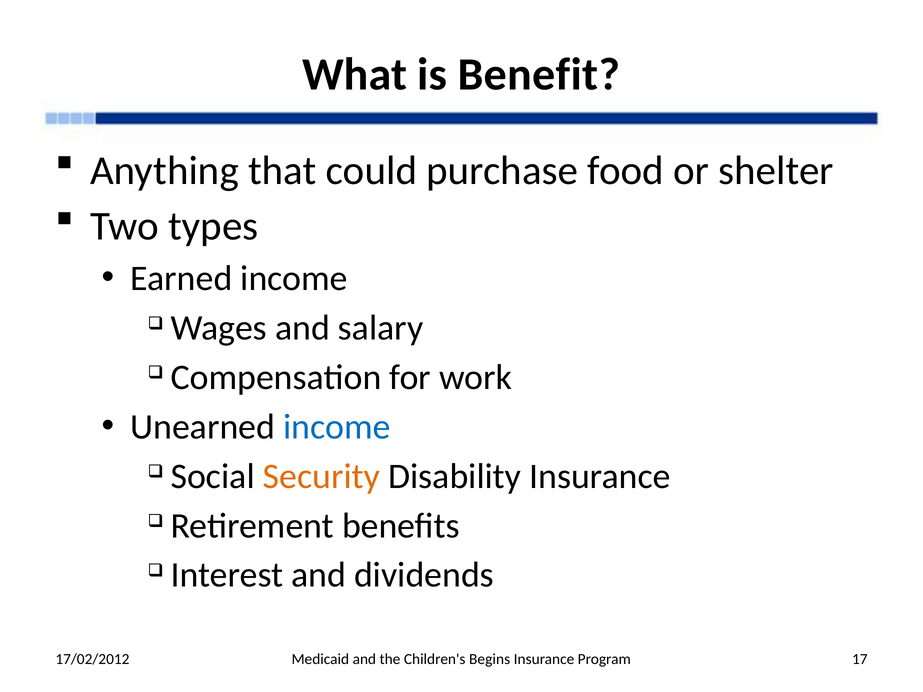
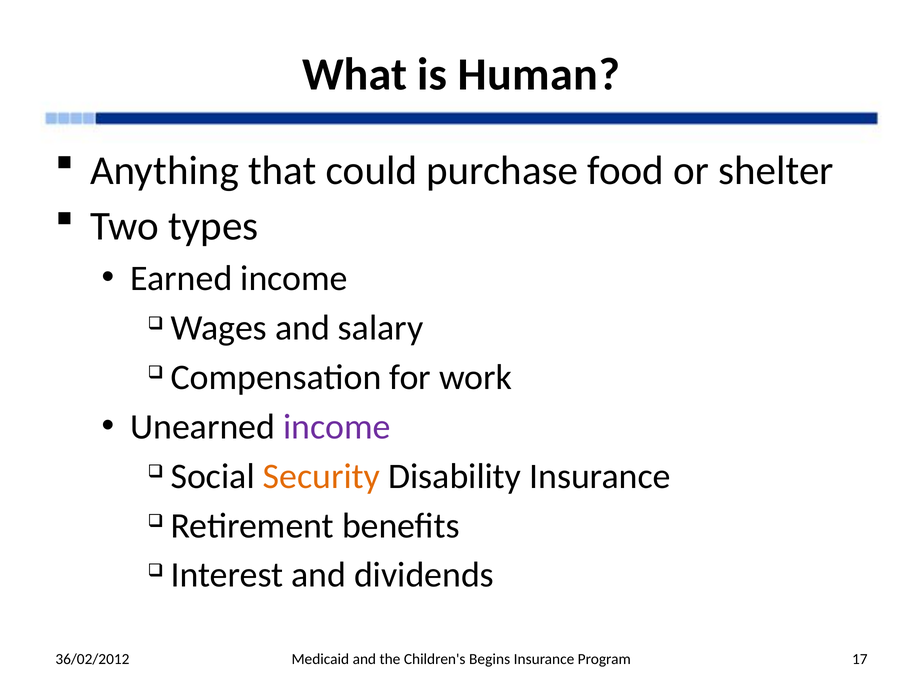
Benefit: Benefit -> Human
income at (337, 427) colour: blue -> purple
17/02/2012: 17/02/2012 -> 36/02/2012
